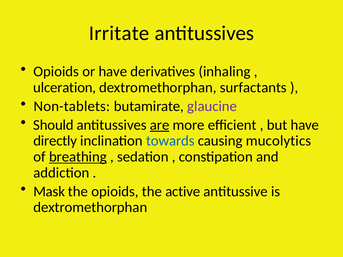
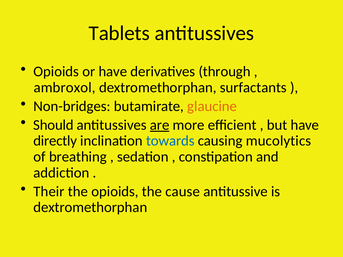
Irritate: Irritate -> Tablets
inhaling: inhaling -> through
ulceration: ulceration -> ambroxol
Non-tablets: Non-tablets -> Non-bridges
glaucine colour: purple -> orange
breathing underline: present -> none
Mask: Mask -> Their
active: active -> cause
